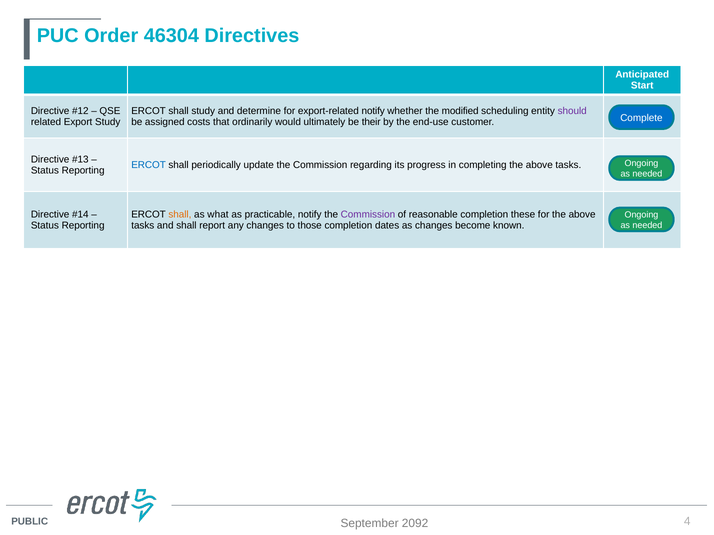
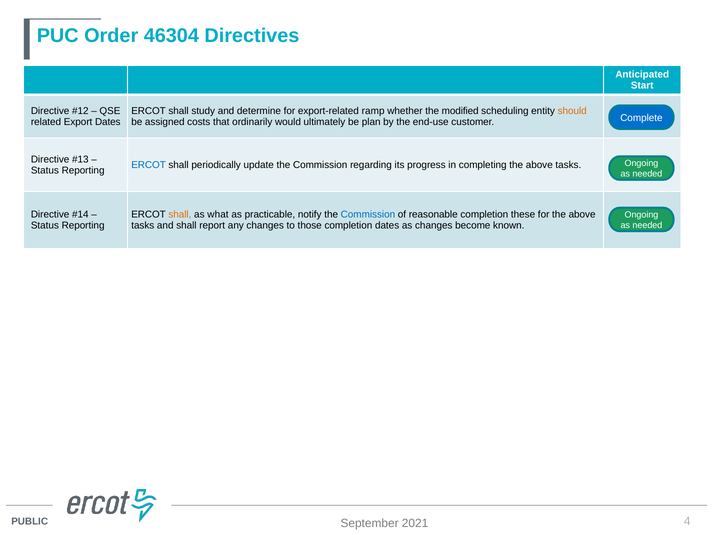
export-related notify: notify -> ramp
should colour: purple -> orange
Export Study: Study -> Dates
their: their -> plan
Commission at (368, 215) colour: purple -> blue
2092: 2092 -> 2021
